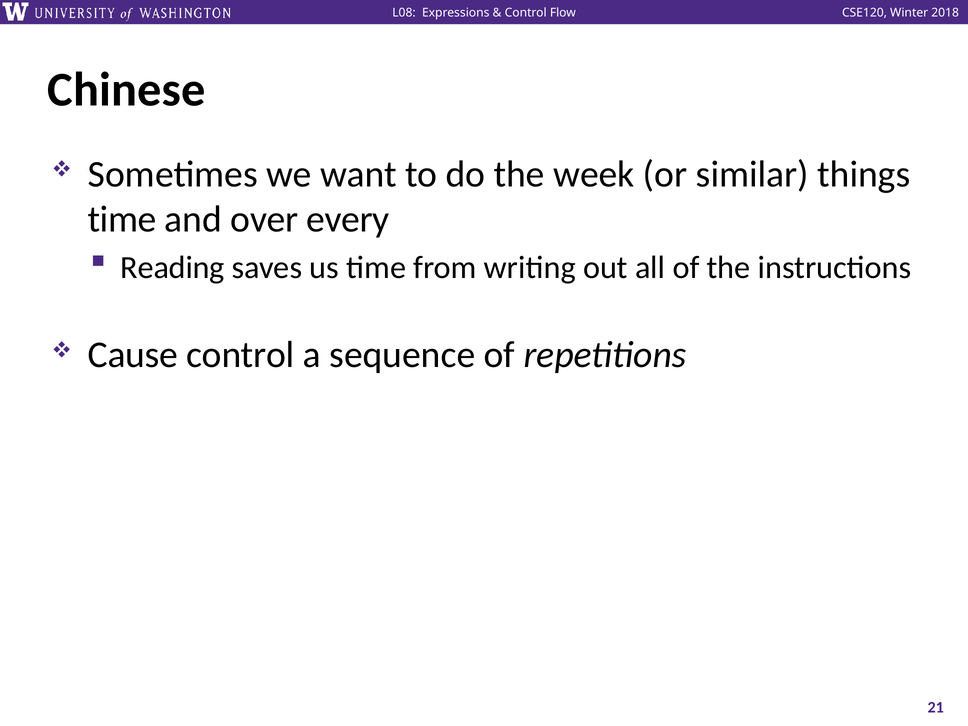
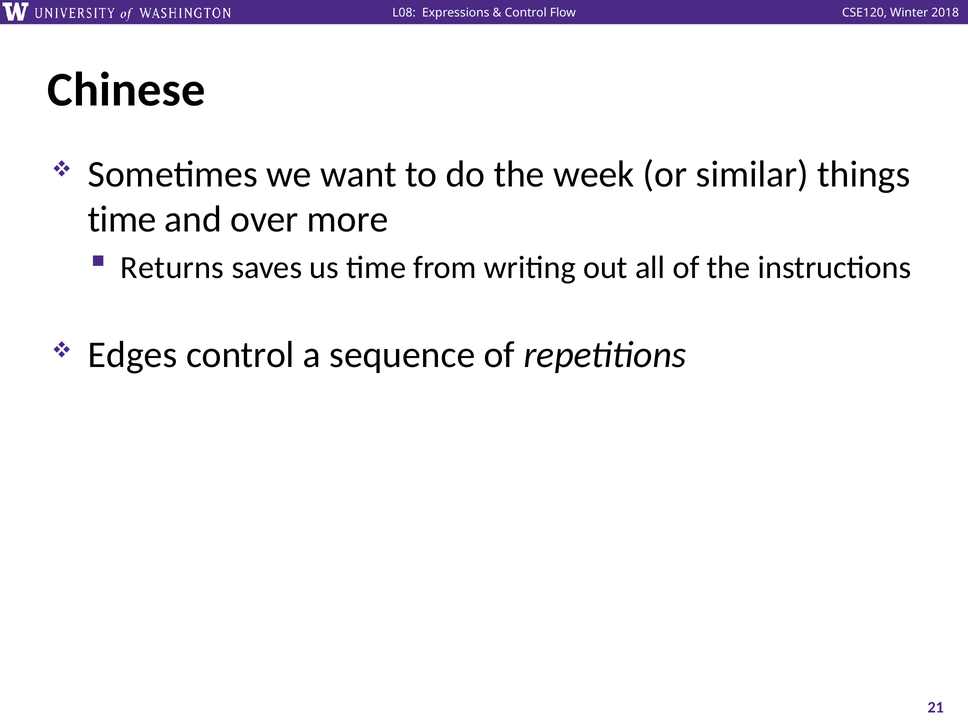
every: every -> more
Reading: Reading -> Returns
Cause: Cause -> Edges
